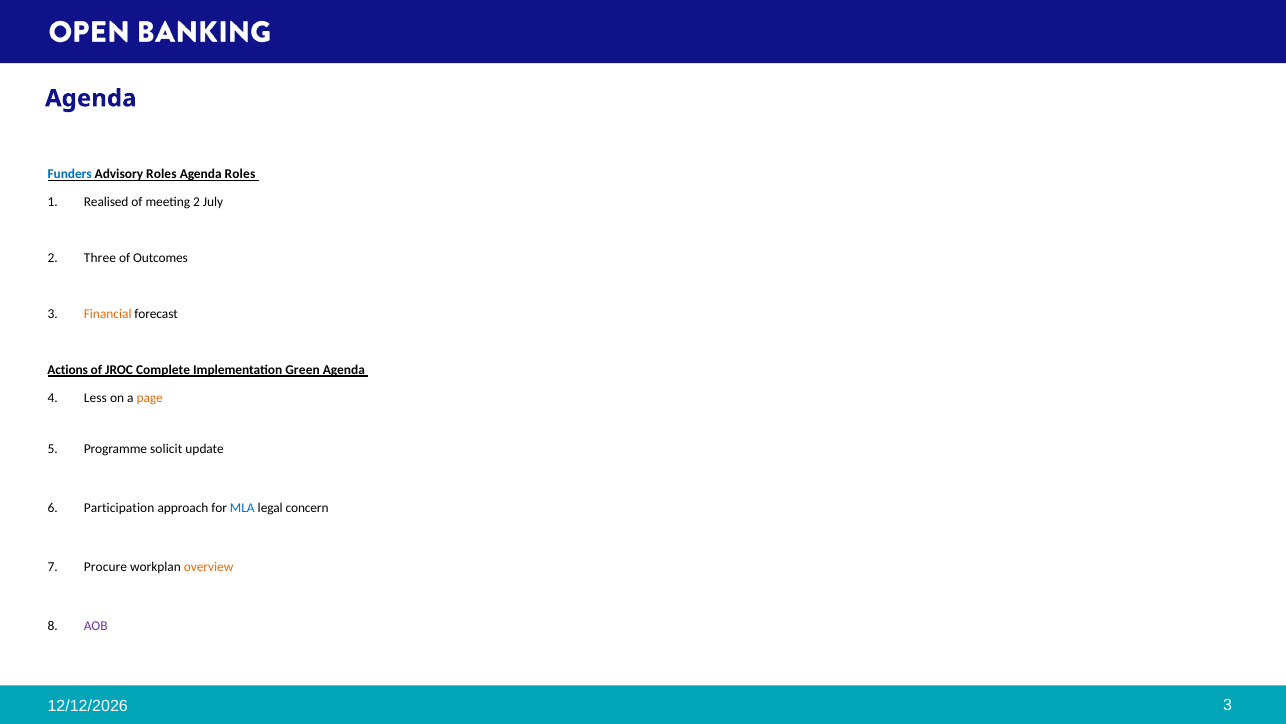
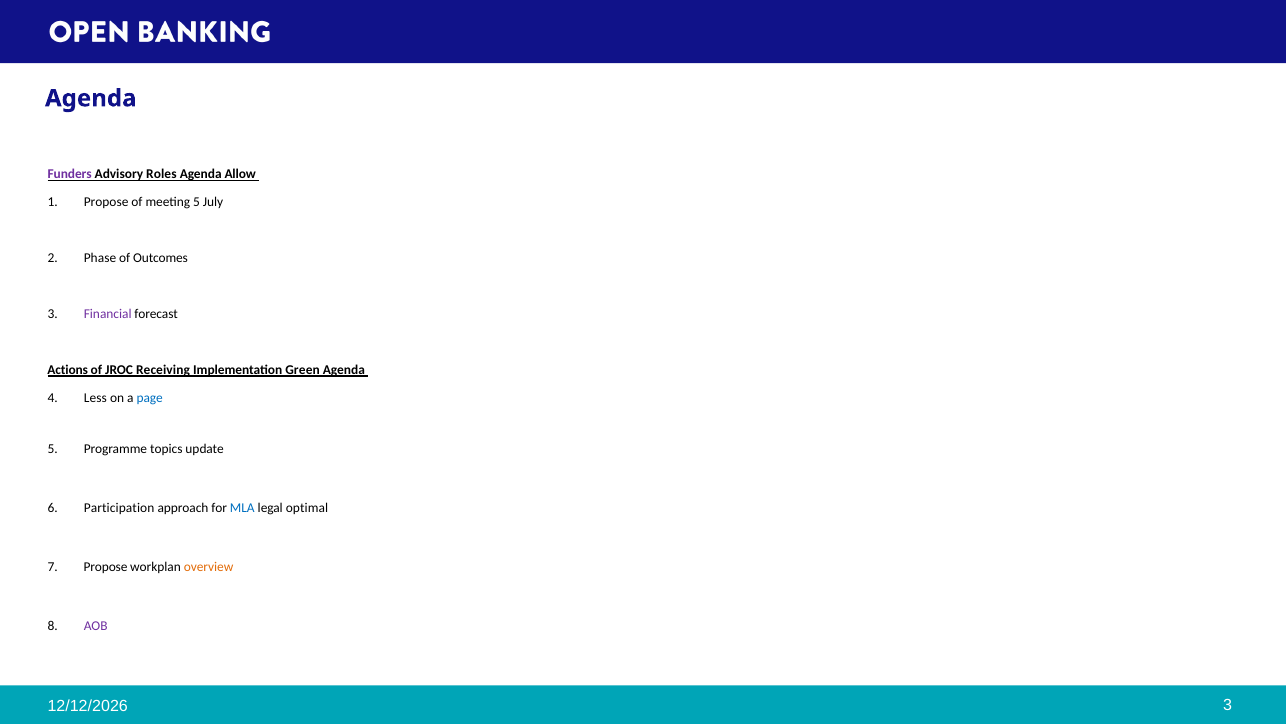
Funders colour: blue -> purple
Agenda Roles: Roles -> Allow
Realised at (106, 202): Realised -> Propose
meeting 2: 2 -> 5
Three: Three -> Phase
Financial colour: orange -> purple
Complete: Complete -> Receiving
page colour: orange -> blue
solicit: solicit -> topics
concern: concern -> optimal
Procure at (105, 566): Procure -> Propose
